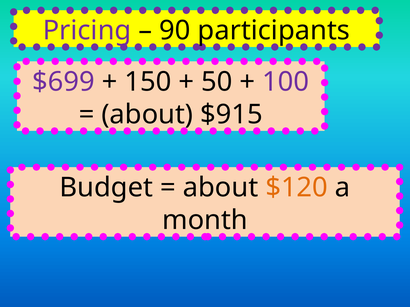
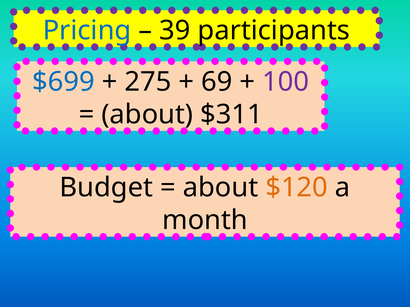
Pricing colour: purple -> blue
90: 90 -> 39
$699 colour: purple -> blue
150: 150 -> 275
50: 50 -> 69
$915: $915 -> $311
